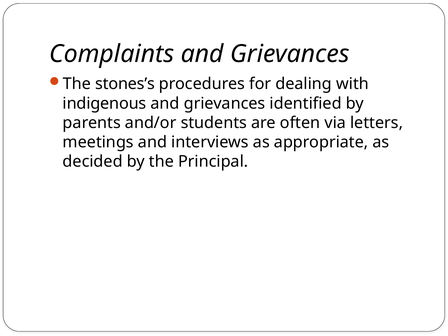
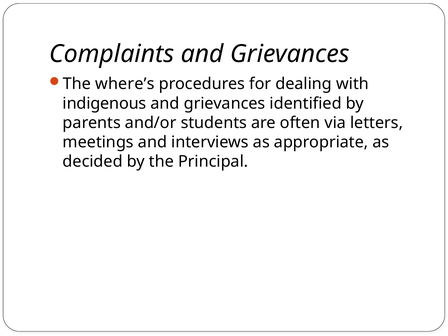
stones’s: stones’s -> where’s
